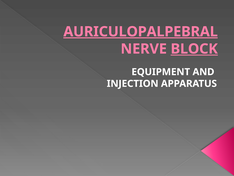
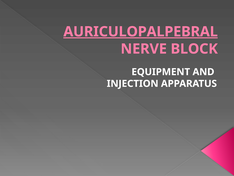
BLOCK underline: present -> none
